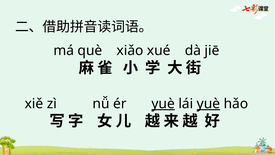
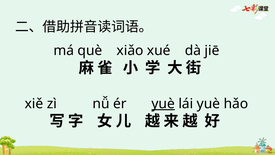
yuè at (208, 104) underline: present -> none
